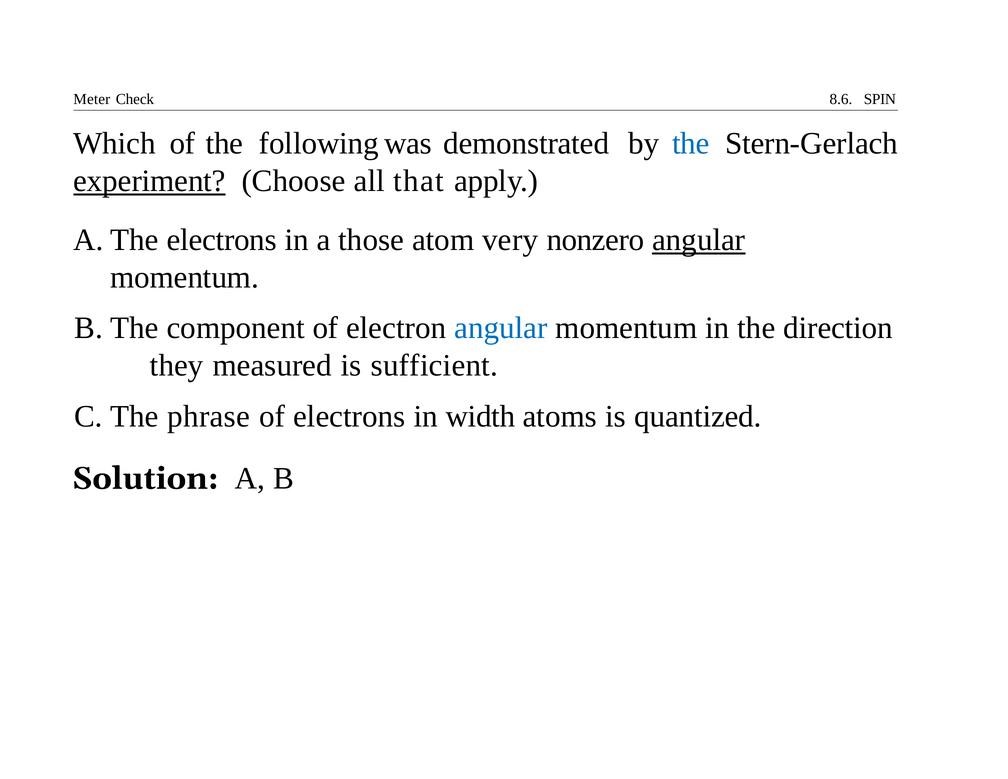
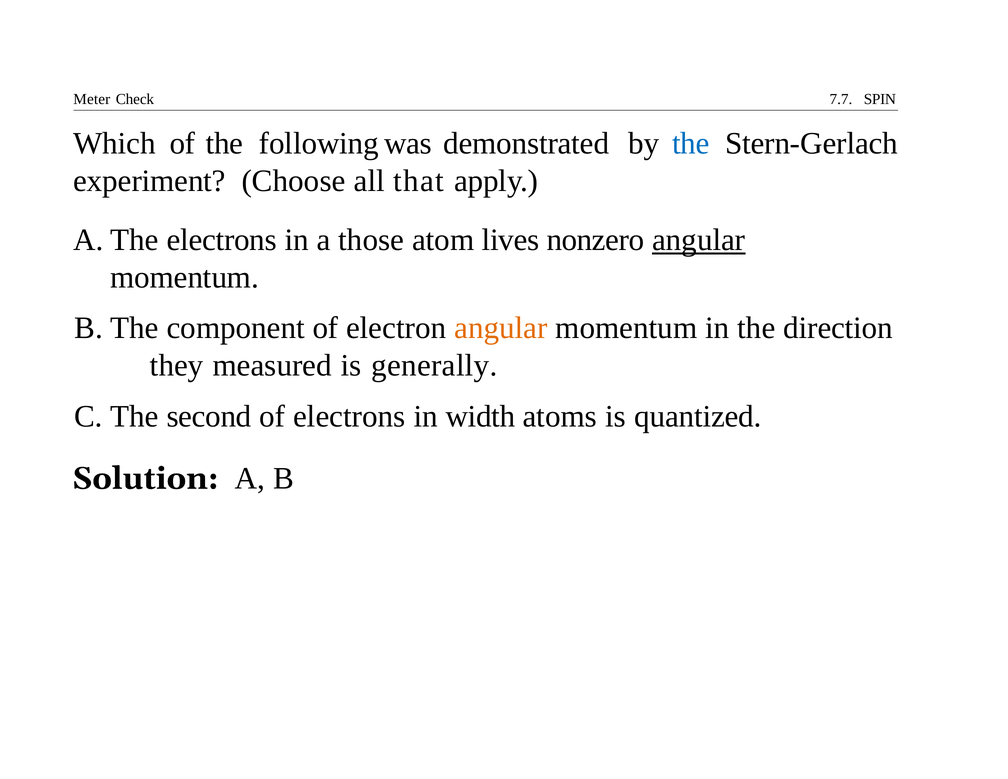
8.6: 8.6 -> 7.7
experiment underline: present -> none
very: very -> lives
angular at (501, 328) colour: blue -> orange
sufficient: sufficient -> generally
phrase: phrase -> second
